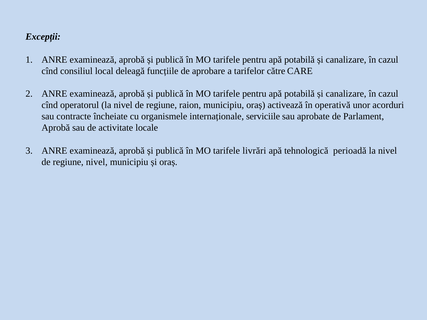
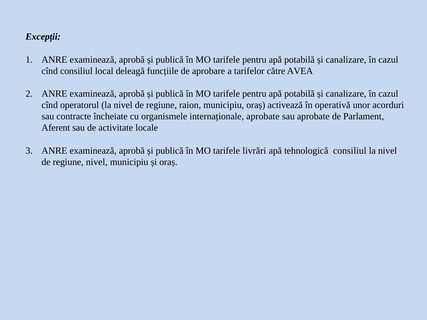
CARE: CARE -> AVEA
internaționale serviciile: serviciile -> aprobate
Aprobă at (56, 128): Aprobă -> Aferent
tehnologică perioadă: perioadă -> consiliul
